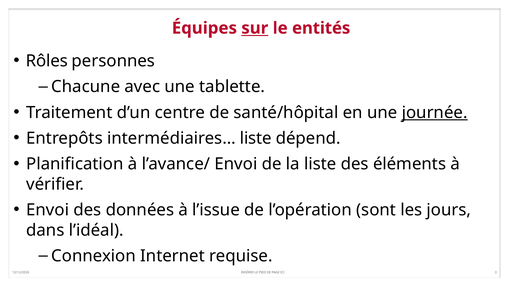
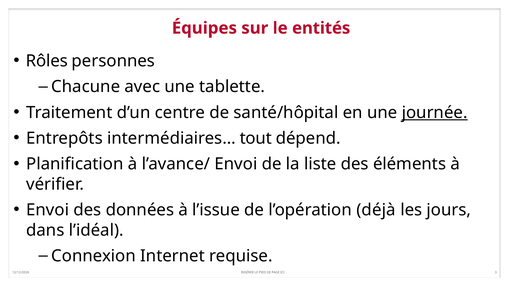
sur underline: present -> none
intermédiaires… liste: liste -> tout
sont: sont -> déjà
